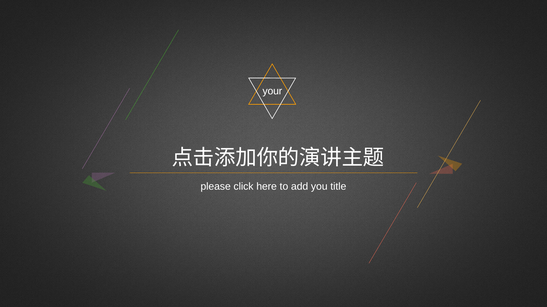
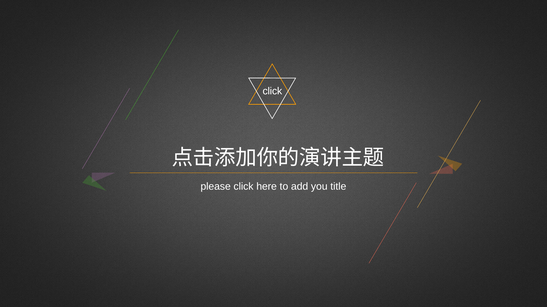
your at (272, 91): your -> click
